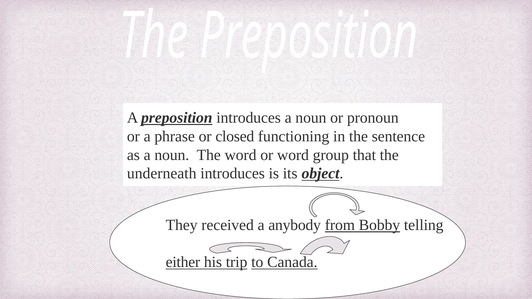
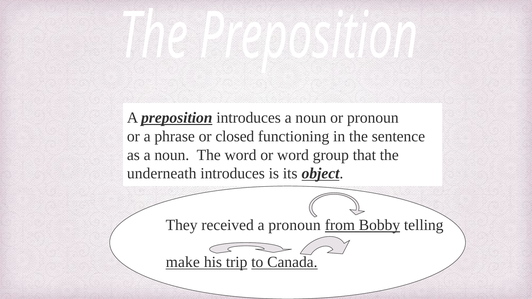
a anybody: anybody -> pronoun
either: either -> make
